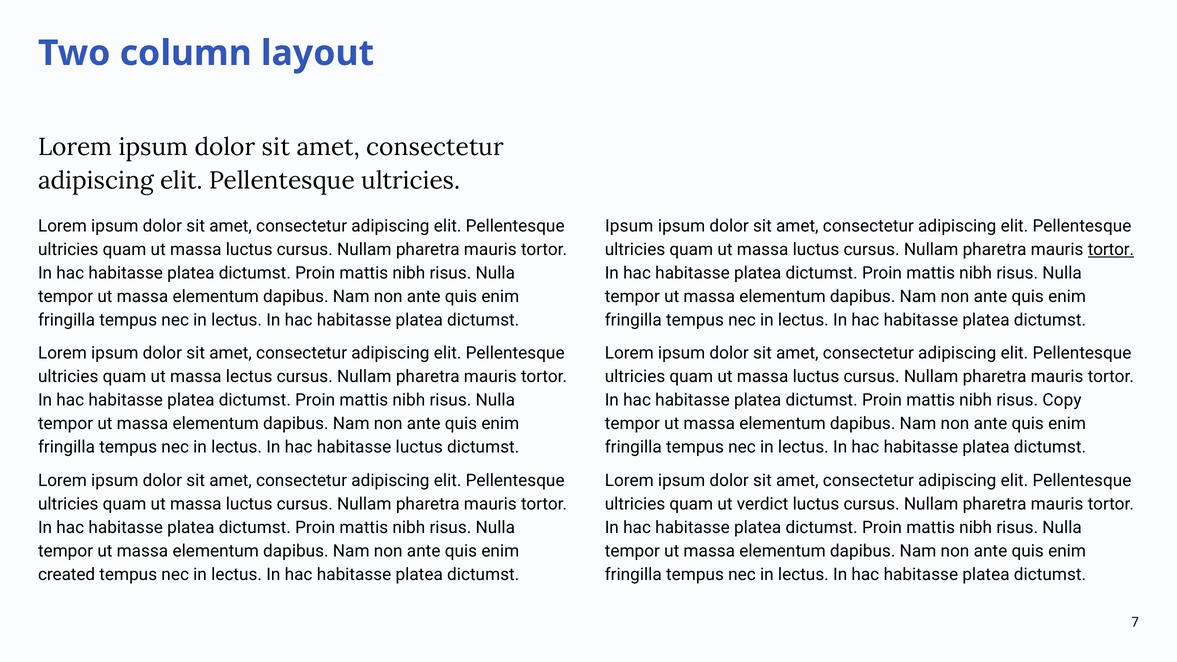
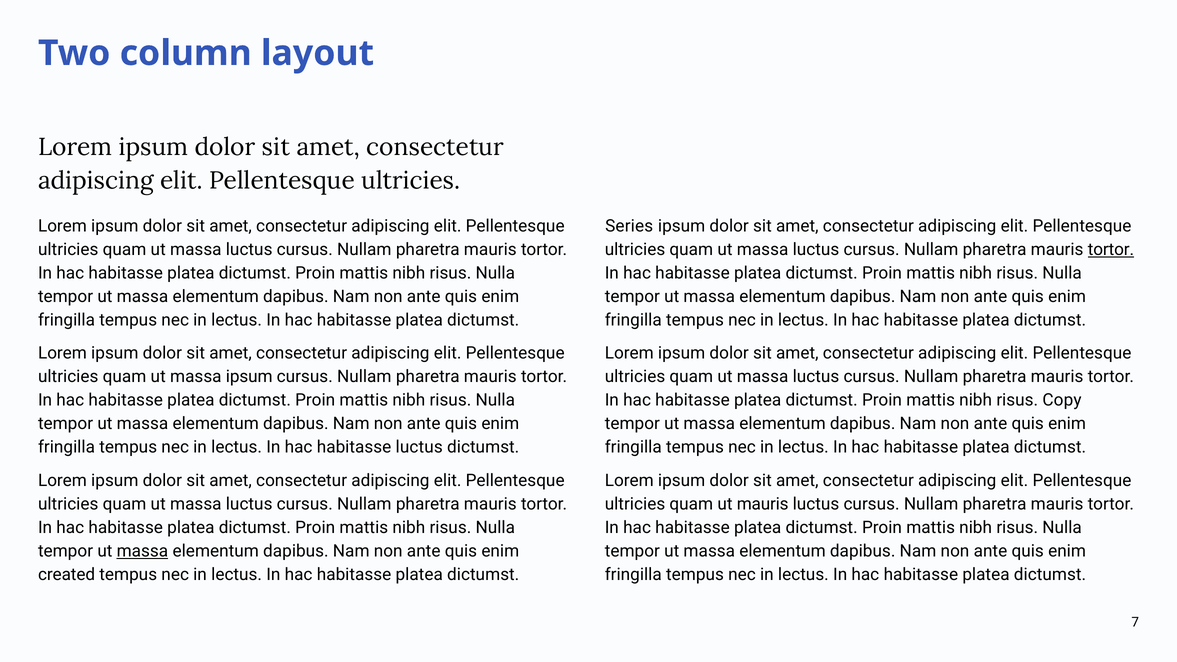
Ipsum at (629, 226): Ipsum -> Series
massa lectus: lectus -> ipsum
ut verdict: verdict -> mauris
massa at (142, 551) underline: none -> present
